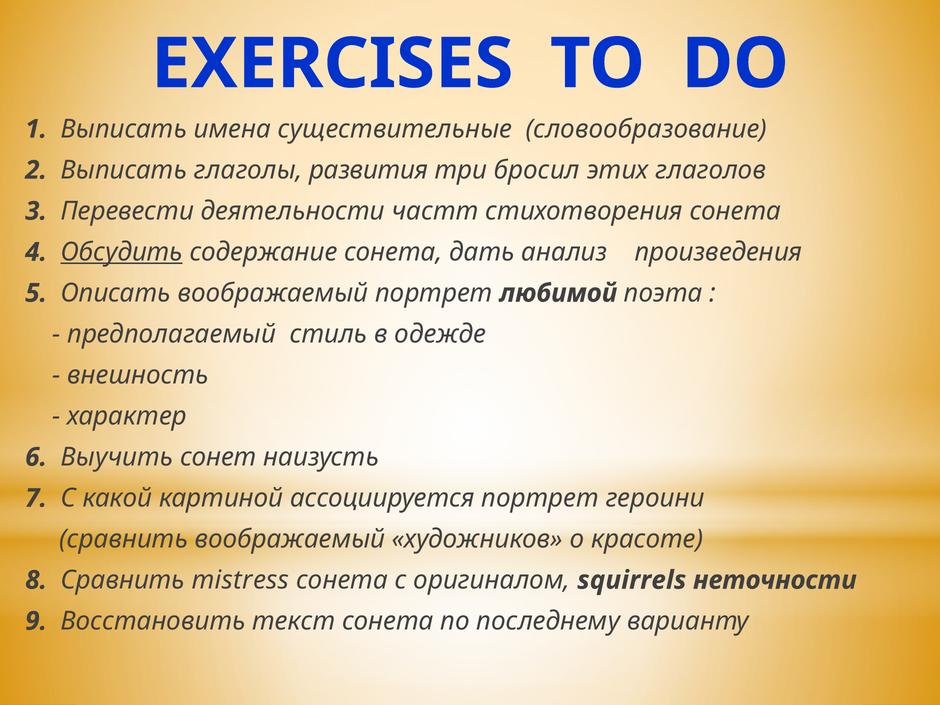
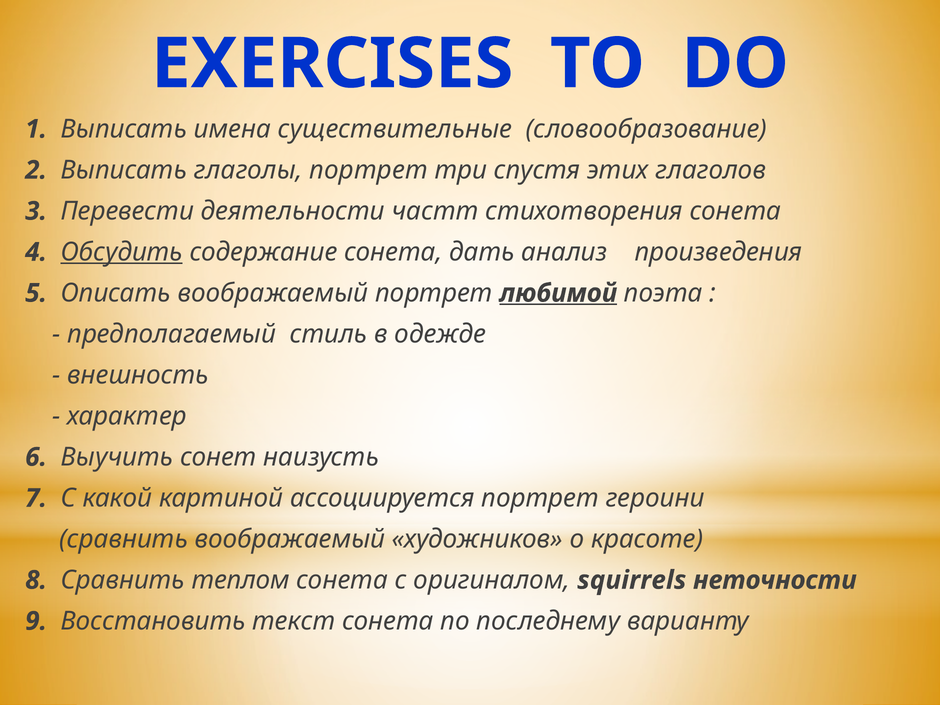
глаголы развития: развития -> портрет
бросил: бросил -> спустя
любимой underline: none -> present
mistress: mistress -> теплом
